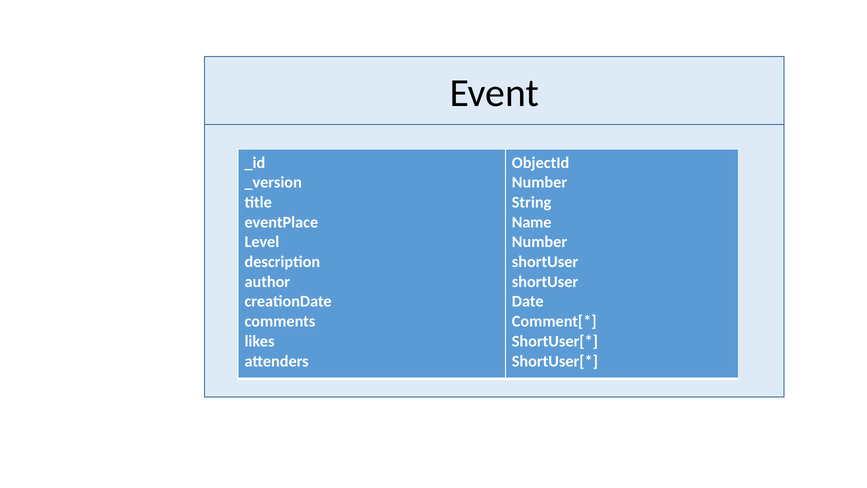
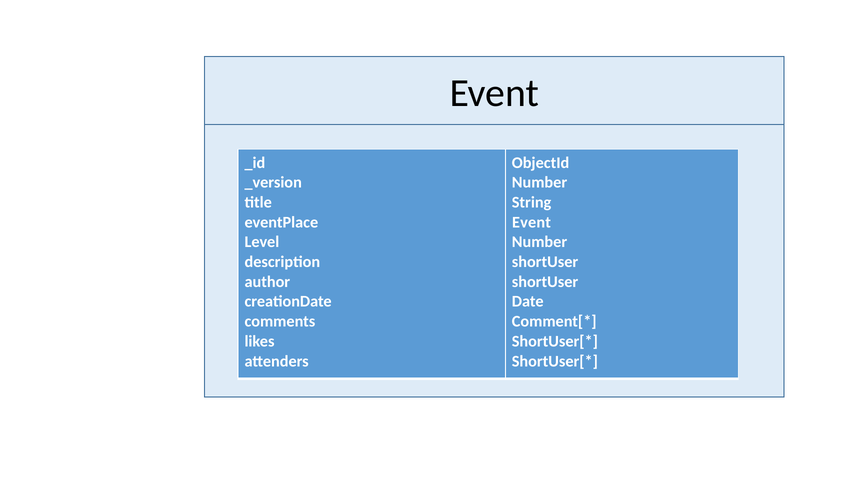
Name at (532, 222): Name -> Event
